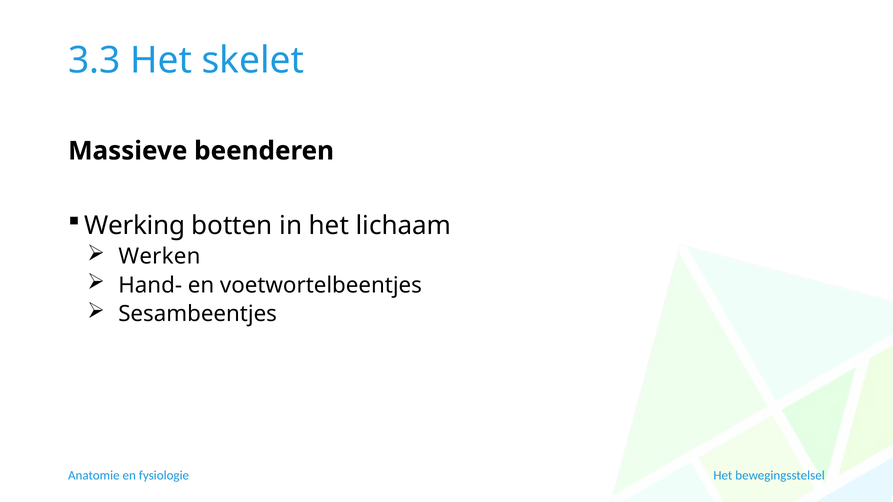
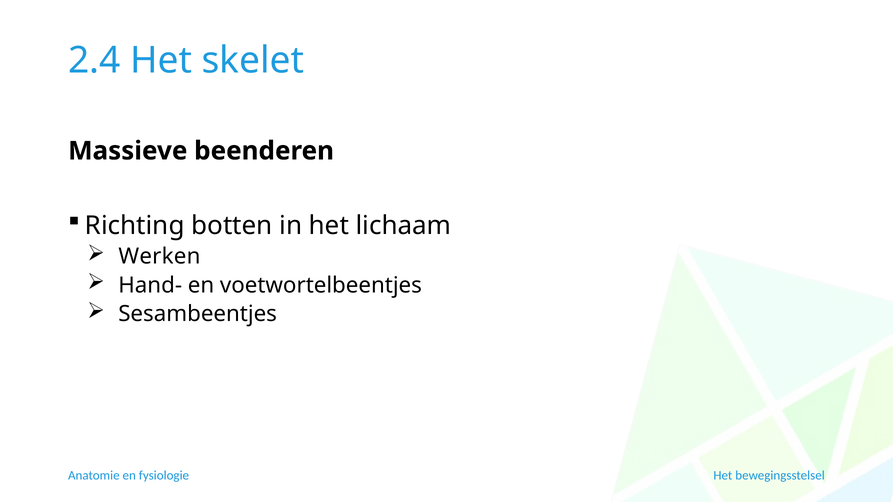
3.3: 3.3 -> 2.4
Werking: Werking -> Richting
